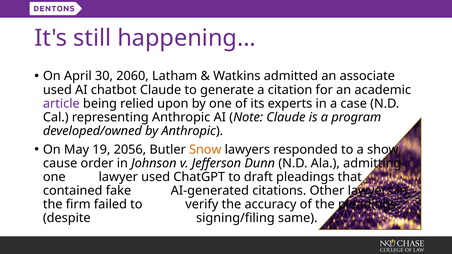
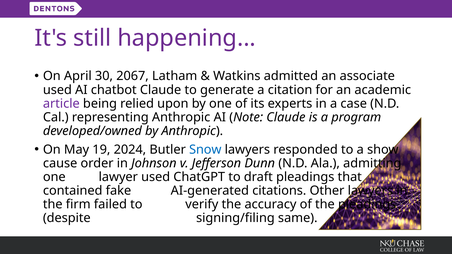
2060: 2060 -> 2067
2056: 2056 -> 2024
Snow colour: orange -> blue
